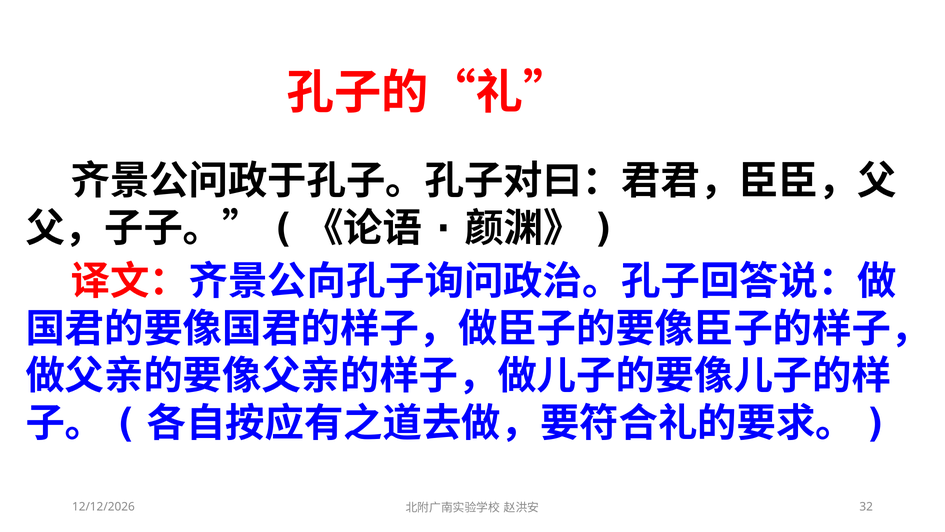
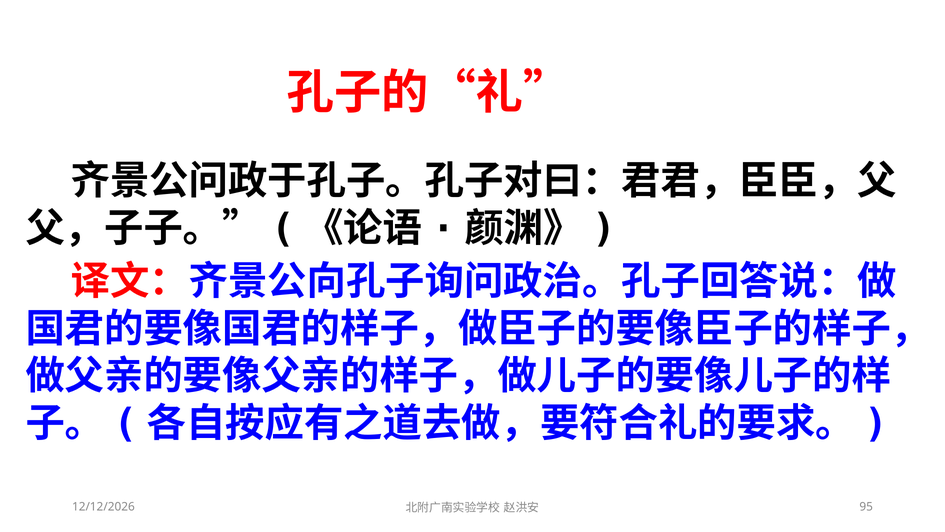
32: 32 -> 95
